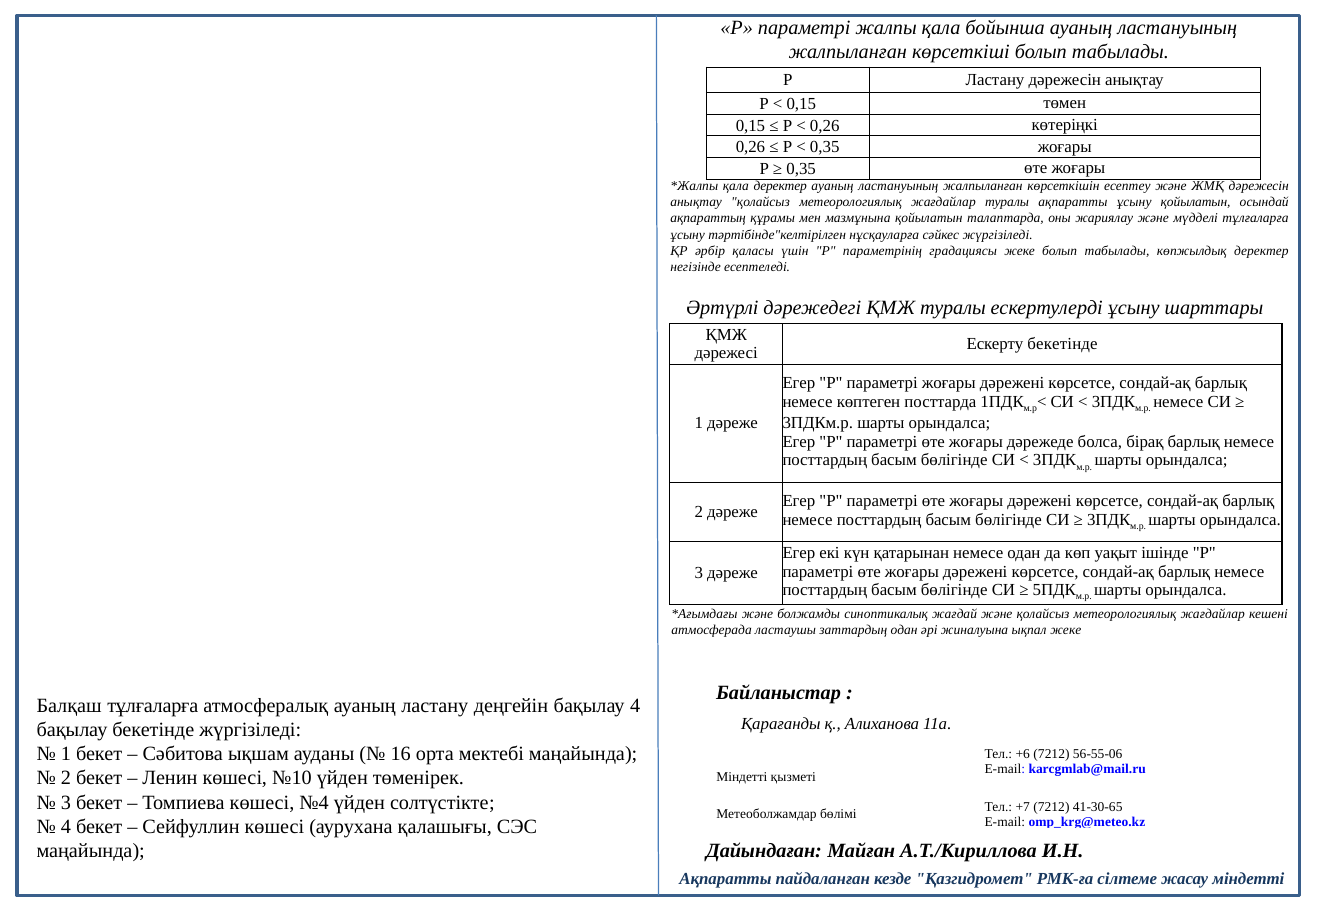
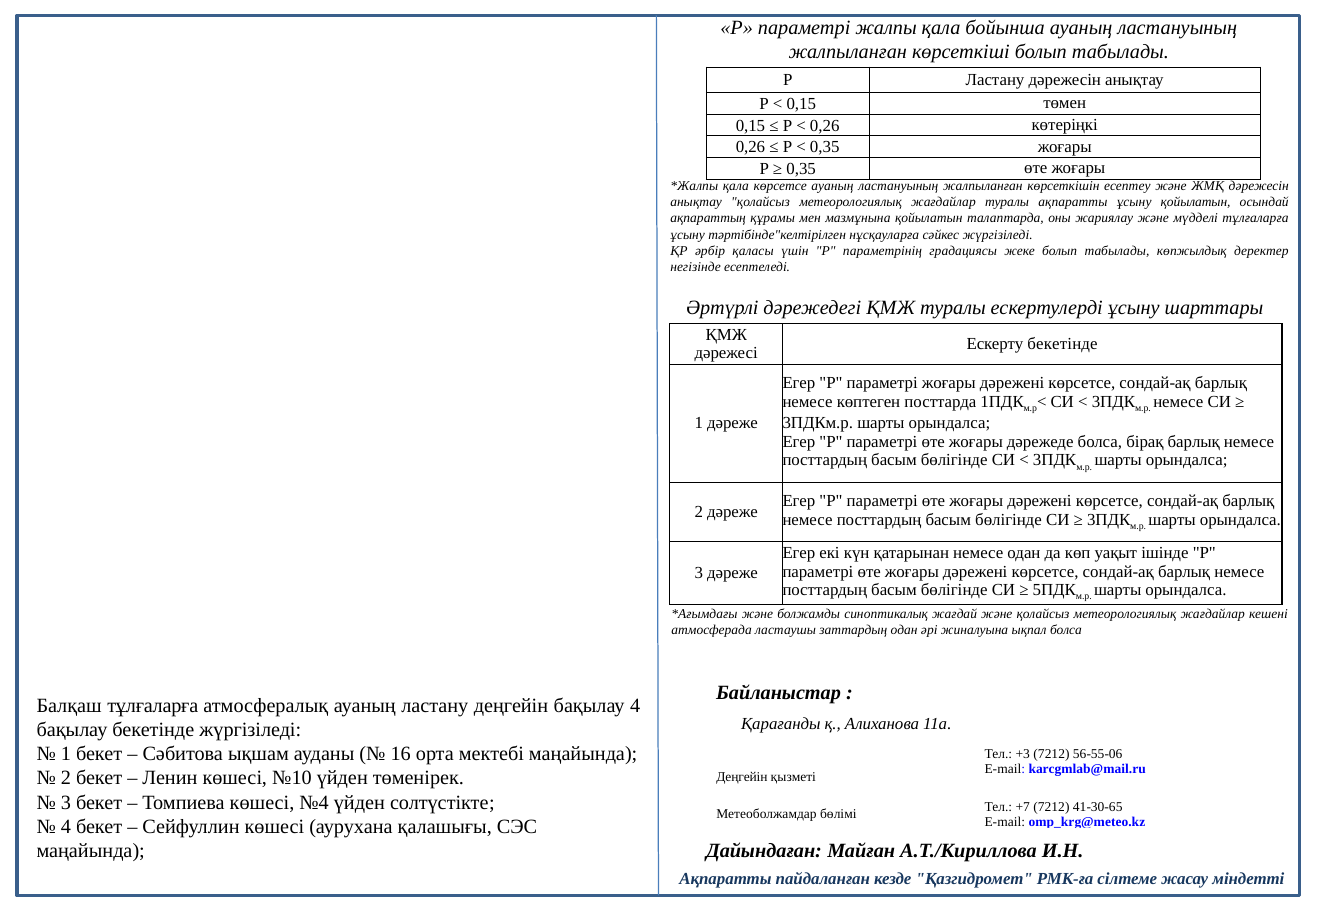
қала деректер: деректер -> көрсетсе
ықпал жеке: жеке -> болса
+6: +6 -> +3
Міндетті at (742, 778): Міндетті -> Деңгейін
